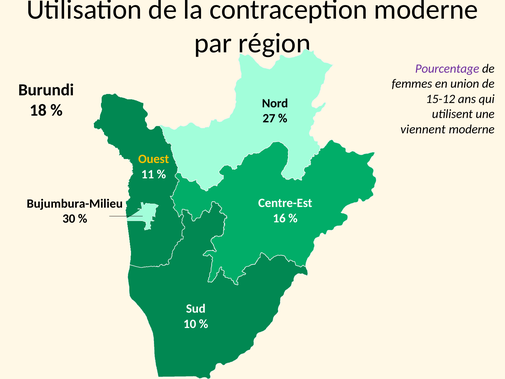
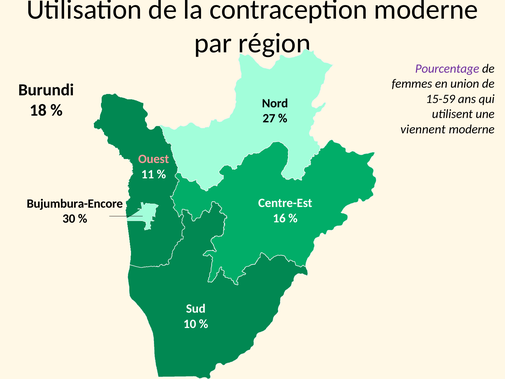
15-12: 15-12 -> 15-59
Ouest colour: yellow -> pink
Bujumbura-Milieu: Bujumbura-Milieu -> Bujumbura-Encore
